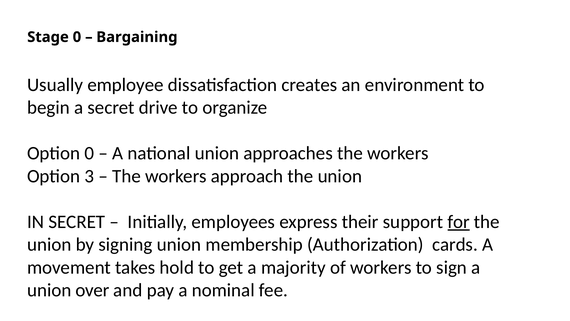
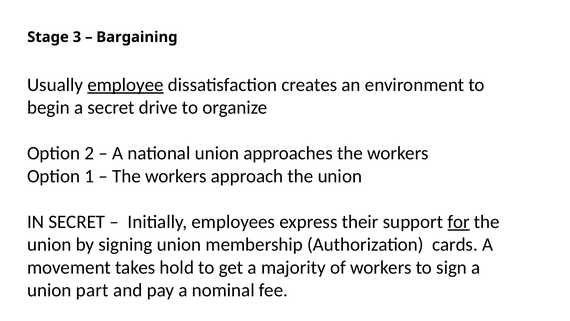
Stage 0: 0 -> 3
employee underline: none -> present
Option 0: 0 -> 2
3: 3 -> 1
over: over -> part
